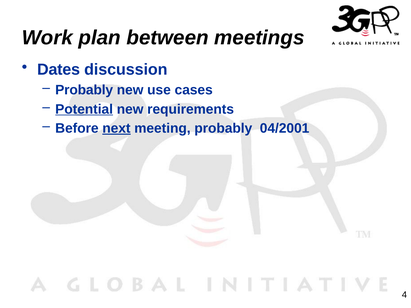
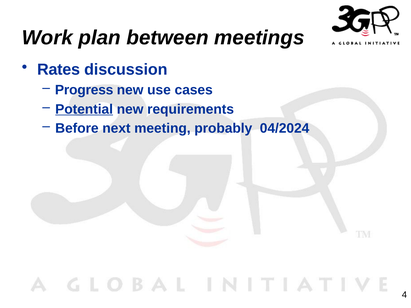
Dates: Dates -> Rates
Probably at (84, 90): Probably -> Progress
next underline: present -> none
04/2001: 04/2001 -> 04/2024
